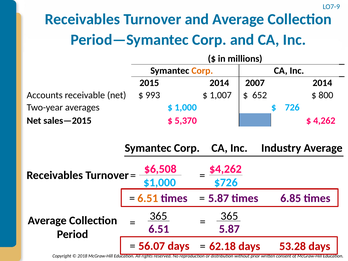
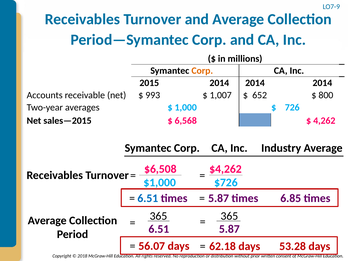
2015 2014 2007: 2007 -> 2014
5,370: 5,370 -> 6,568
6.51 at (148, 198) colour: orange -> blue
